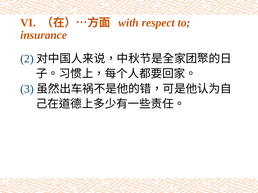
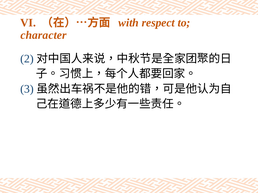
insurance: insurance -> character
